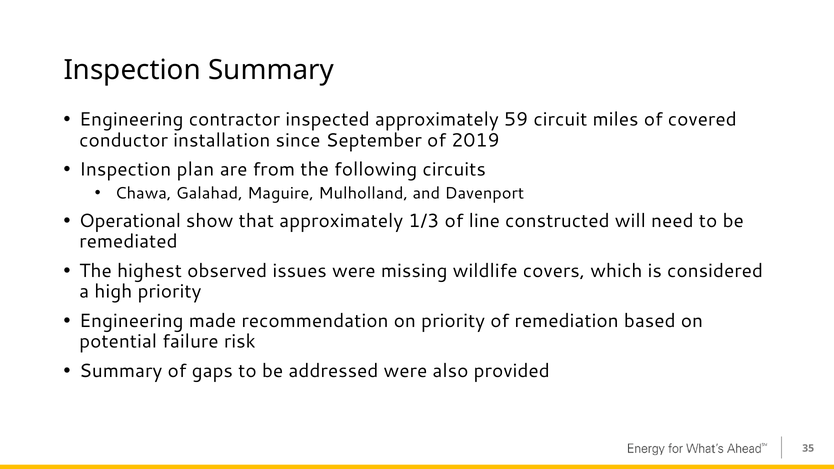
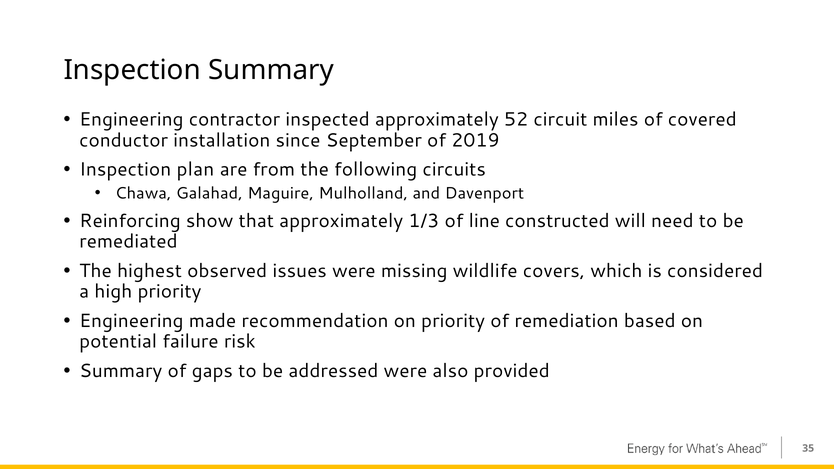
59: 59 -> 52
Operational: Operational -> Reinforcing
